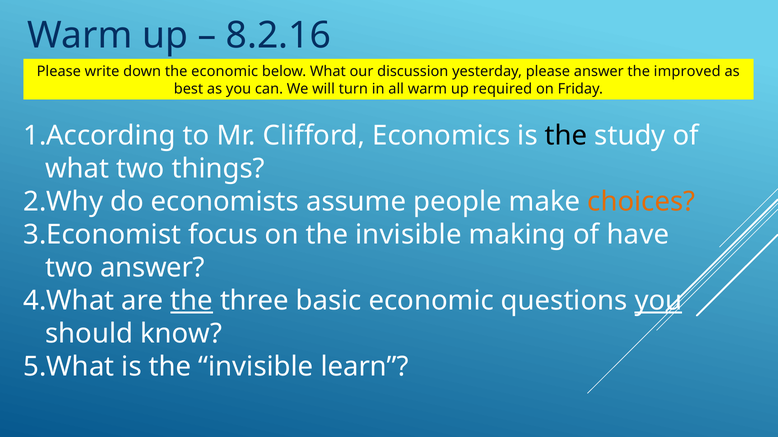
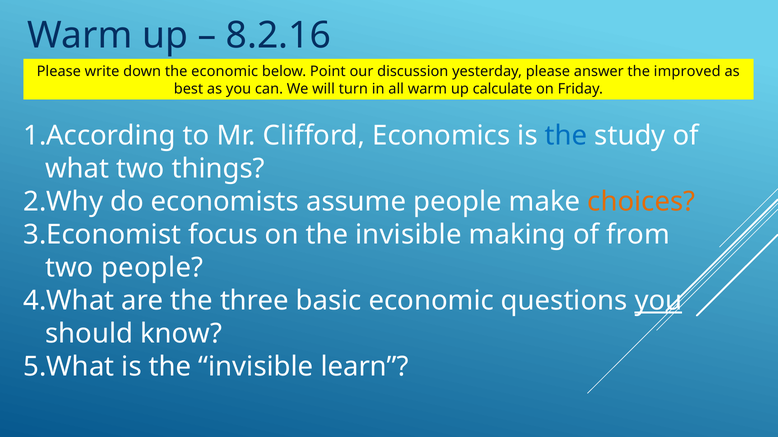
below What: What -> Point
required: required -> calculate
the at (566, 136) colour: black -> blue
have: have -> from
two answer: answer -> people
the at (192, 301) underline: present -> none
